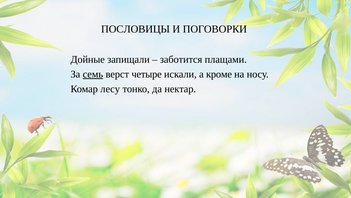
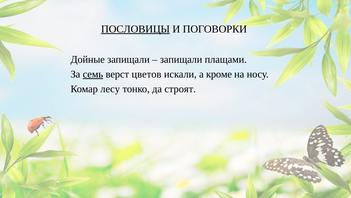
ПОСЛОВИЦЫ underline: none -> present
заботится at (181, 59): заботится -> запищали
четыре: четыре -> цветов
нектар: нектар -> строят
